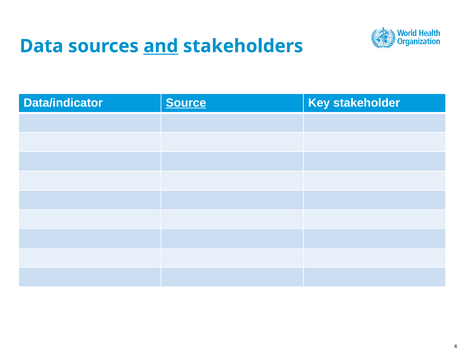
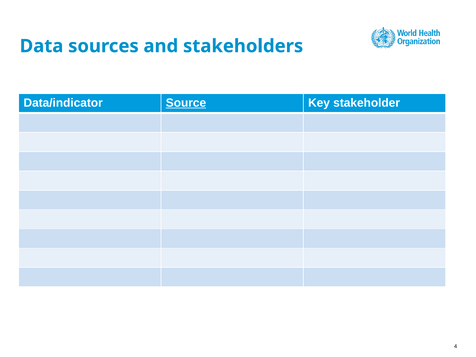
and underline: present -> none
